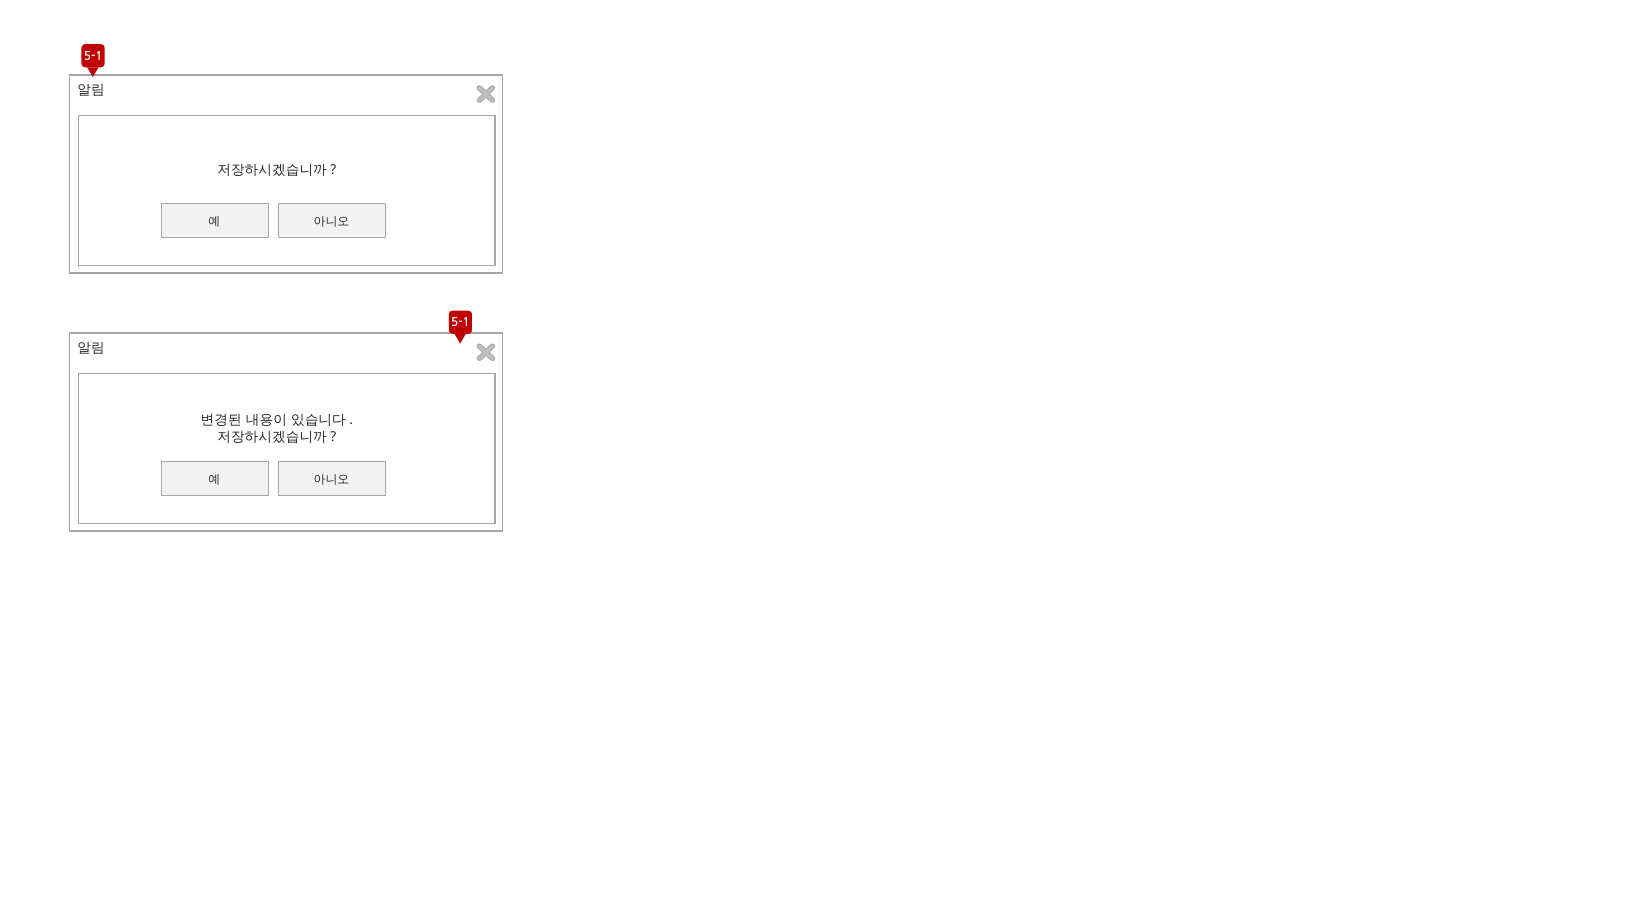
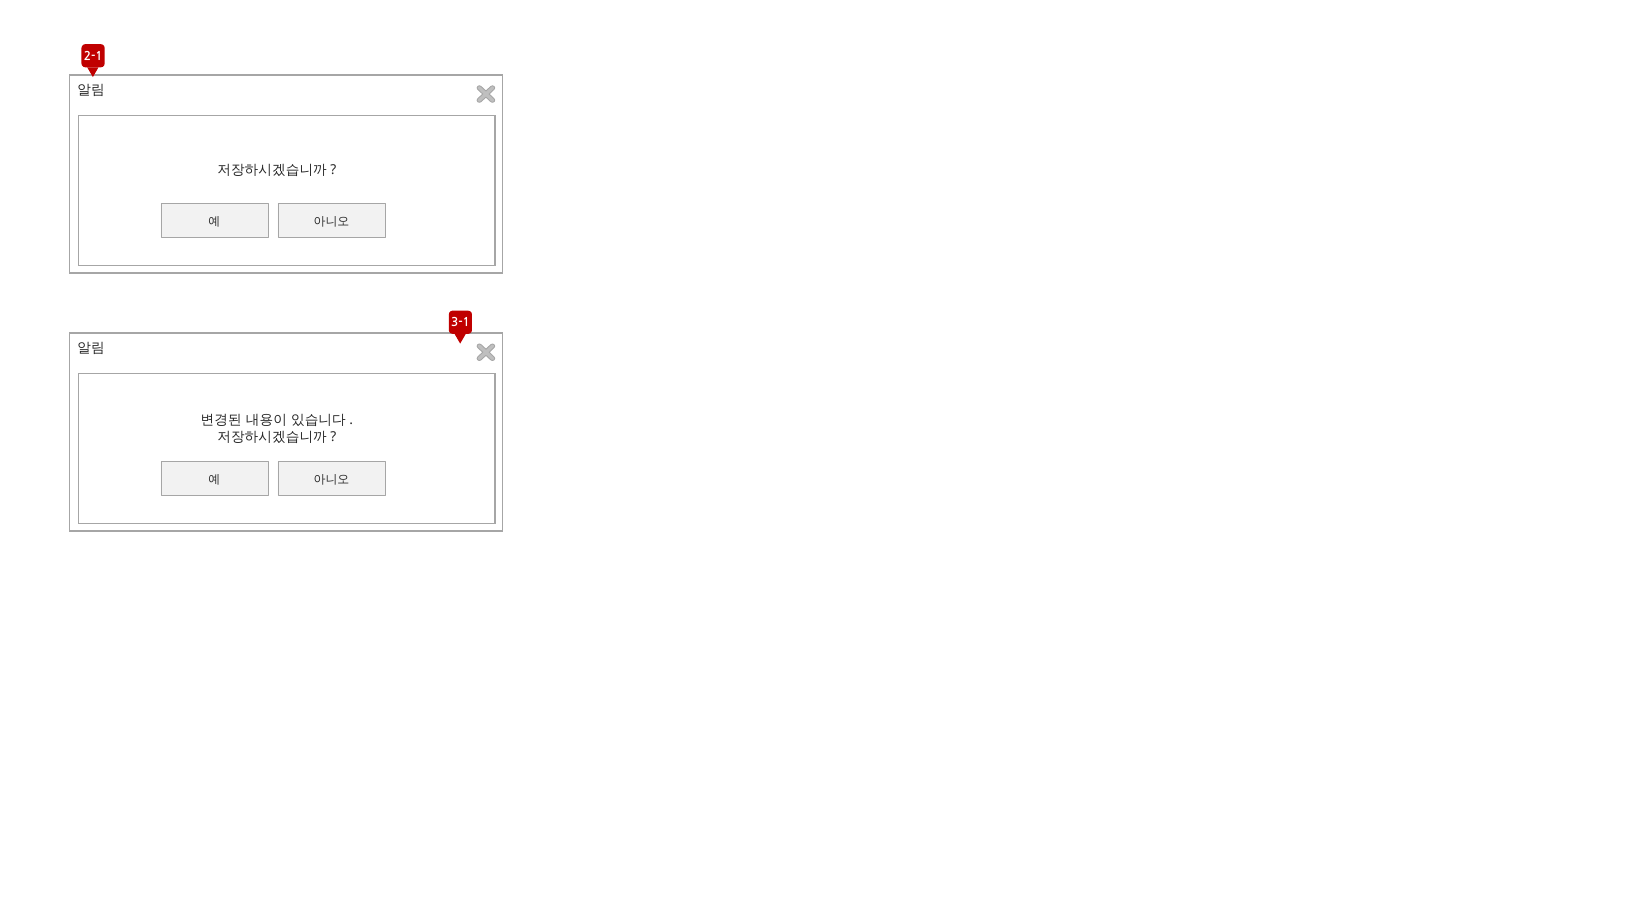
5-1 at (93, 56): 5-1 -> 2-1
5-1 at (461, 323): 5-1 -> 3-1
